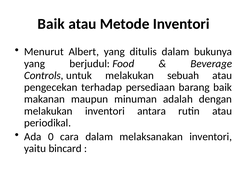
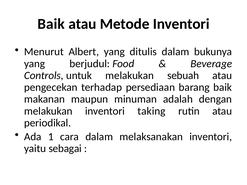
antara: antara -> taking
0: 0 -> 1
bincard: bincard -> sebagai
